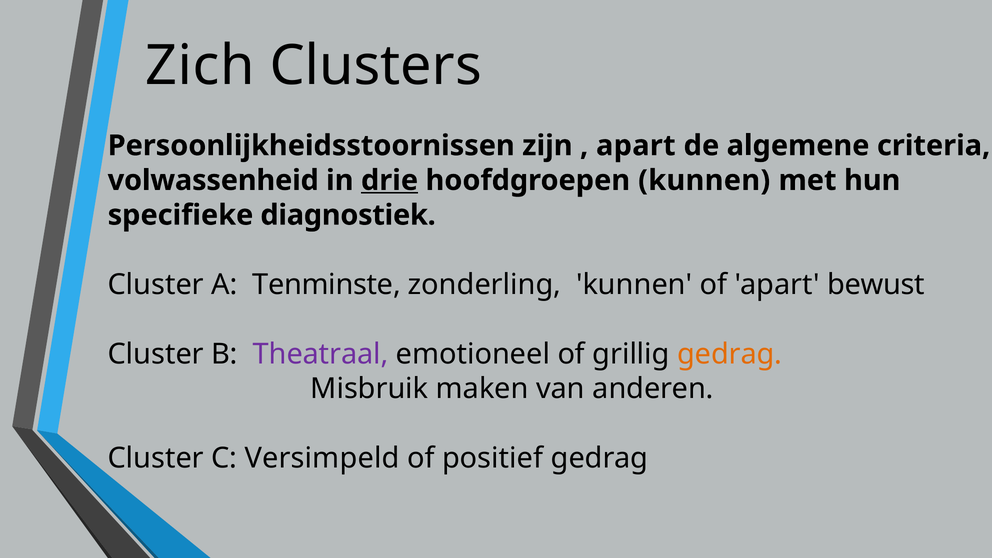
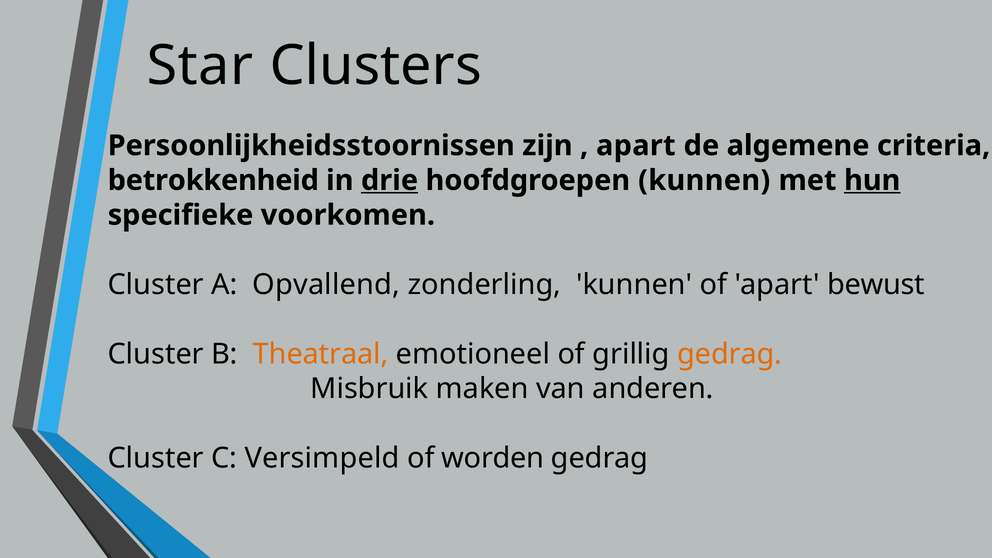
Zich: Zich -> Star
volwassenheid: volwassenheid -> betrokkenheid
hun underline: none -> present
diagnostiek: diagnostiek -> voorkomen
Tenminste: Tenminste -> Opvallend
Theatraal colour: purple -> orange
positief: positief -> worden
